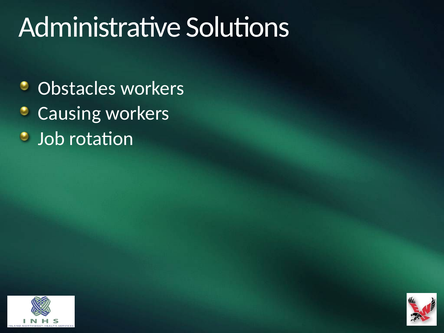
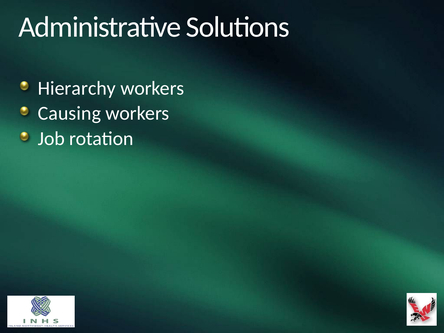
Obstacles: Obstacles -> Hierarchy
